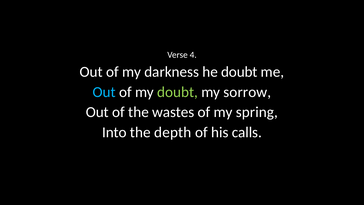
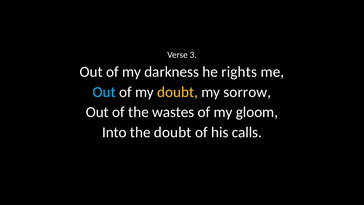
4: 4 -> 3
he doubt: doubt -> rights
doubt at (178, 92) colour: light green -> yellow
spring: spring -> gloom
the depth: depth -> doubt
